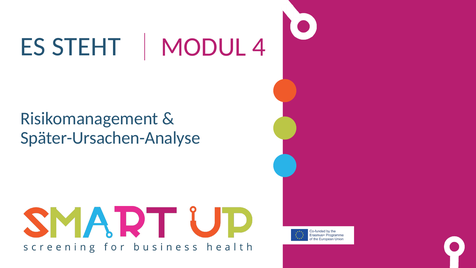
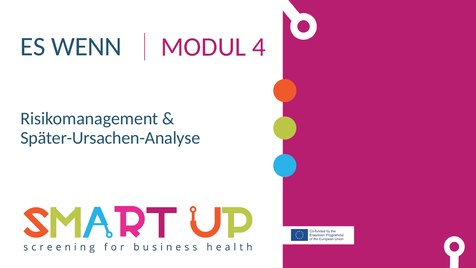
STEHT: STEHT -> WENN
